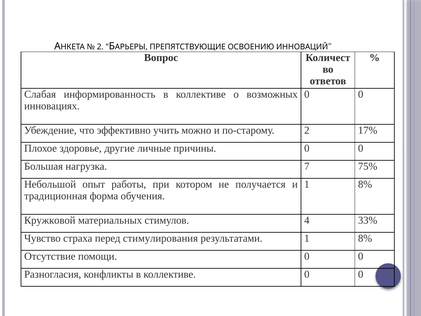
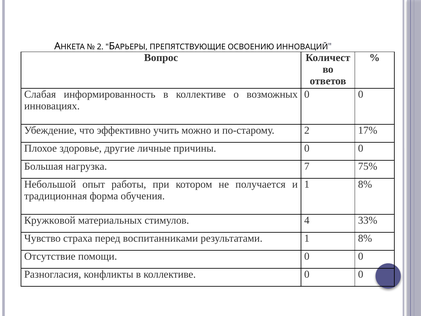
стимулирования: стимулирования -> воспитанниками
